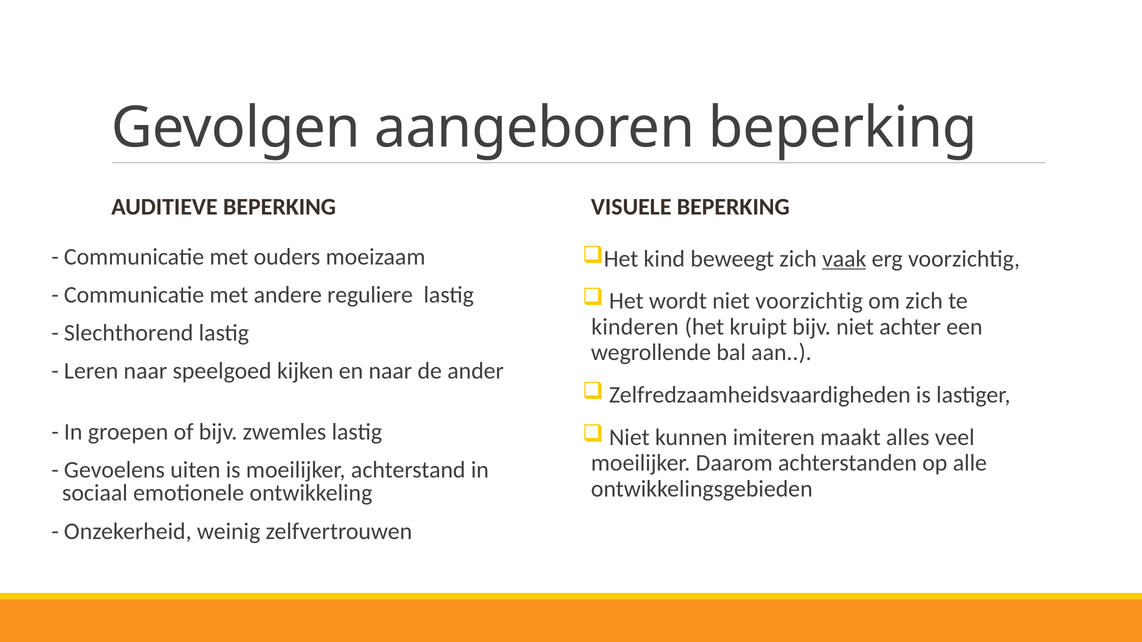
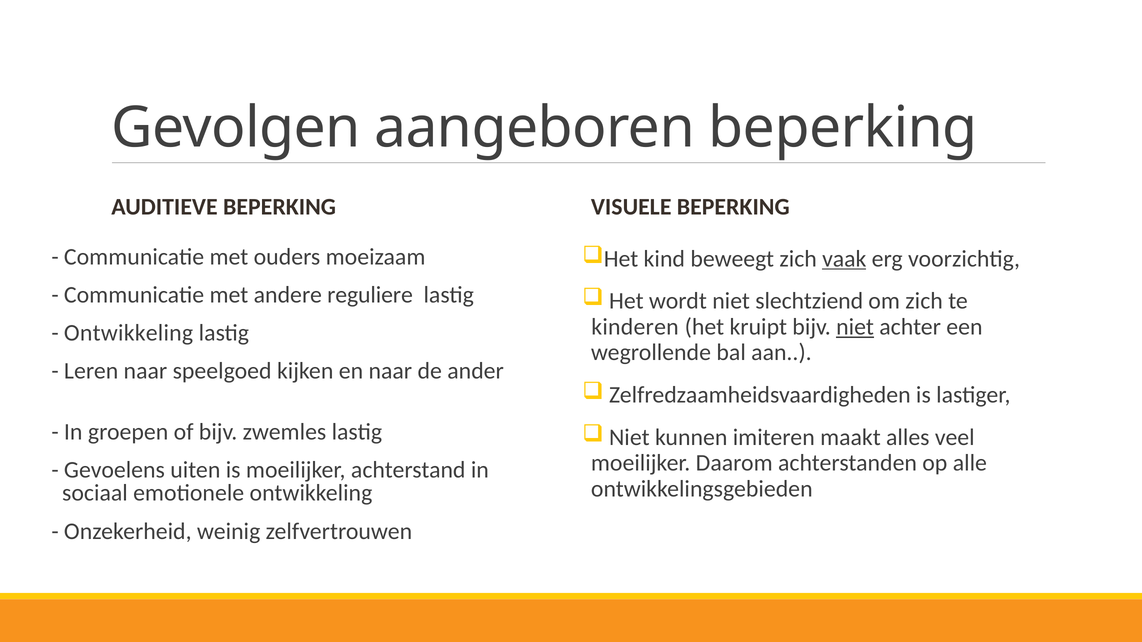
niet voorzichtig: voorzichtig -> slechtziend
niet at (855, 327) underline: none -> present
Slechthorend at (129, 333): Slechthorend -> Ontwikkeling
